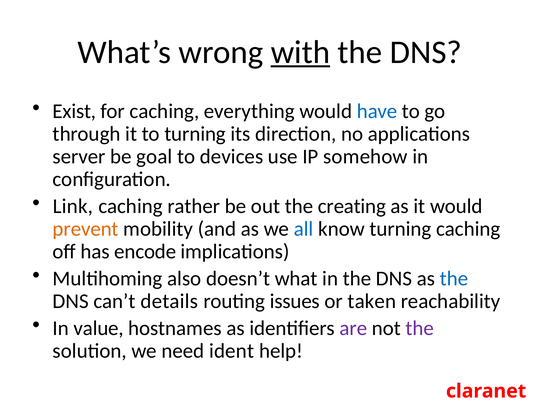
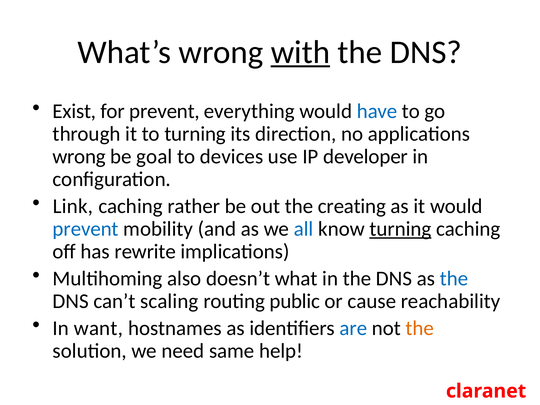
for caching: caching -> prevent
server at (79, 157): server -> wrong
somehow: somehow -> developer
prevent at (86, 229) colour: orange -> blue
turning at (400, 229) underline: none -> present
encode: encode -> rewrite
details: details -> scaling
issues: issues -> public
taken: taken -> cause
value: value -> want
are colour: purple -> blue
the at (420, 328) colour: purple -> orange
ident: ident -> same
